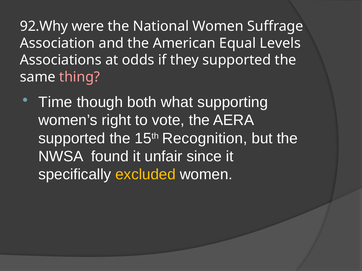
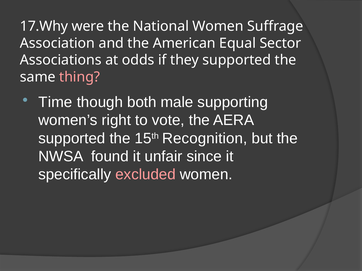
92.Why: 92.Why -> 17.Why
Levels: Levels -> Sector
what: what -> male
excluded colour: yellow -> pink
